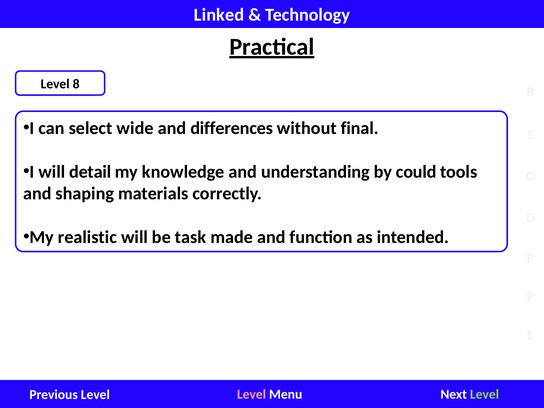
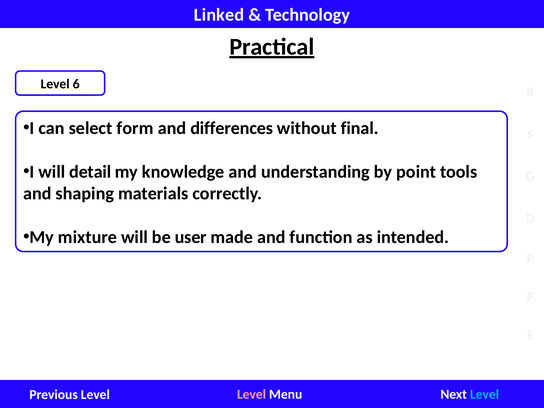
8: 8 -> 6
wide: wide -> form
could: could -> point
realistic: realistic -> mixture
task: task -> user
Level at (485, 394) colour: light green -> light blue
